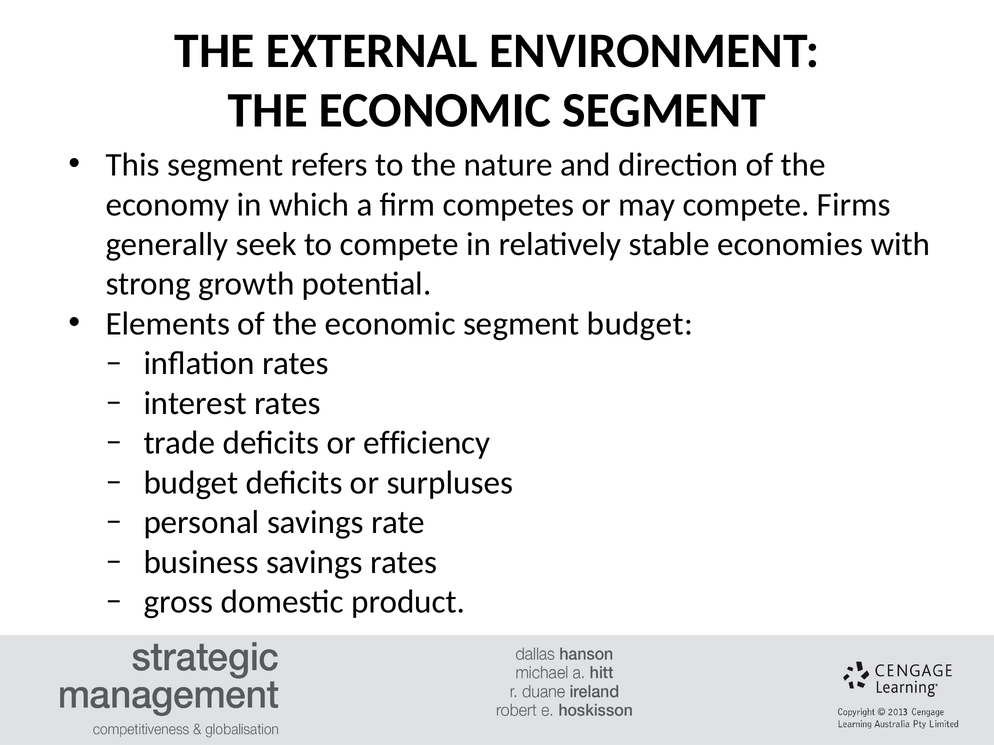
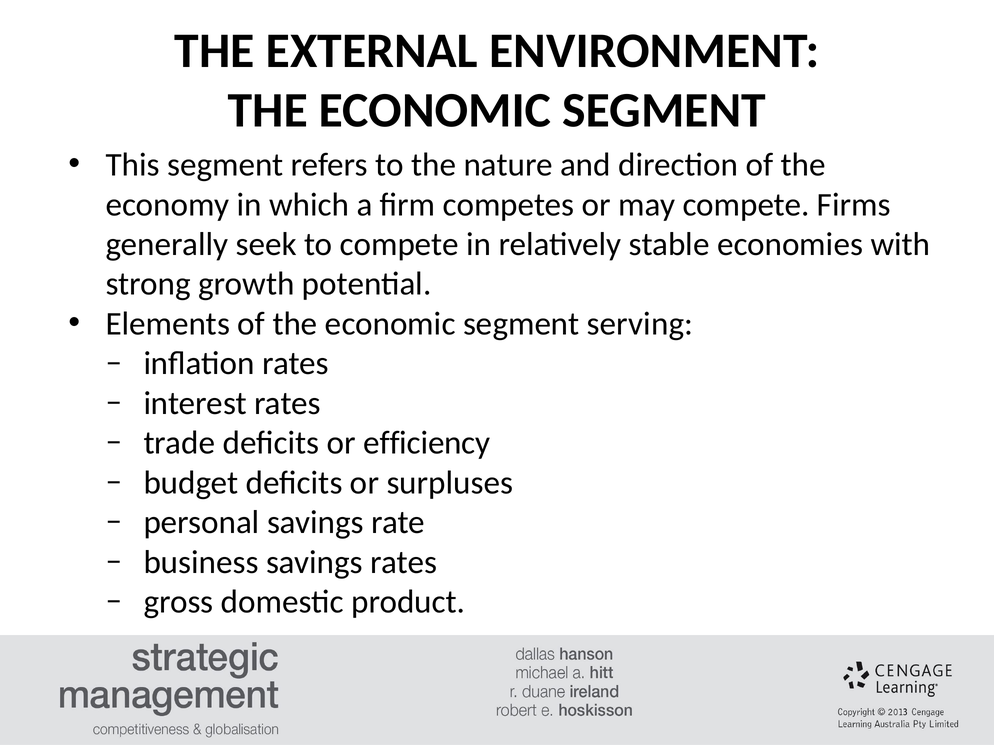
segment budget: budget -> serving
